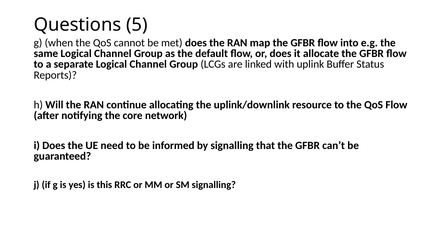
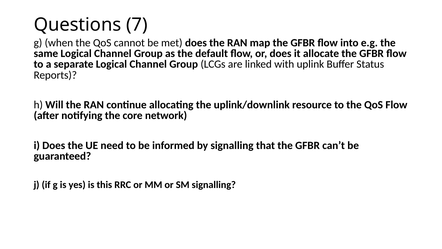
5: 5 -> 7
